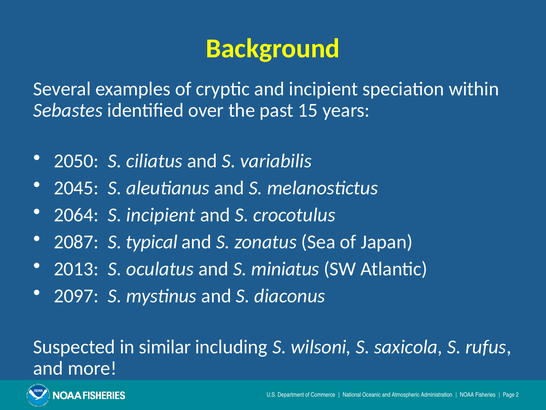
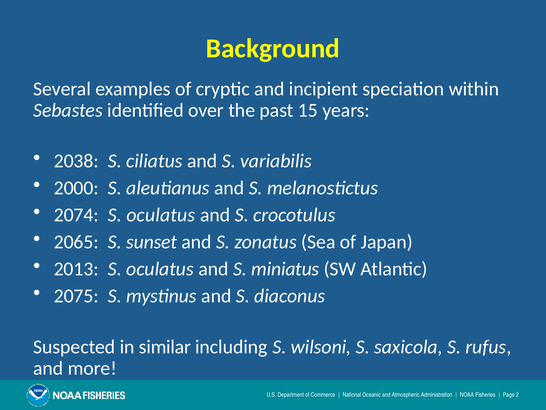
2050: 2050 -> 2038
2045: 2045 -> 2000
2064: 2064 -> 2074
incipient at (161, 215): incipient -> oculatus
2087: 2087 -> 2065
typical: typical -> sunset
2097: 2097 -> 2075
